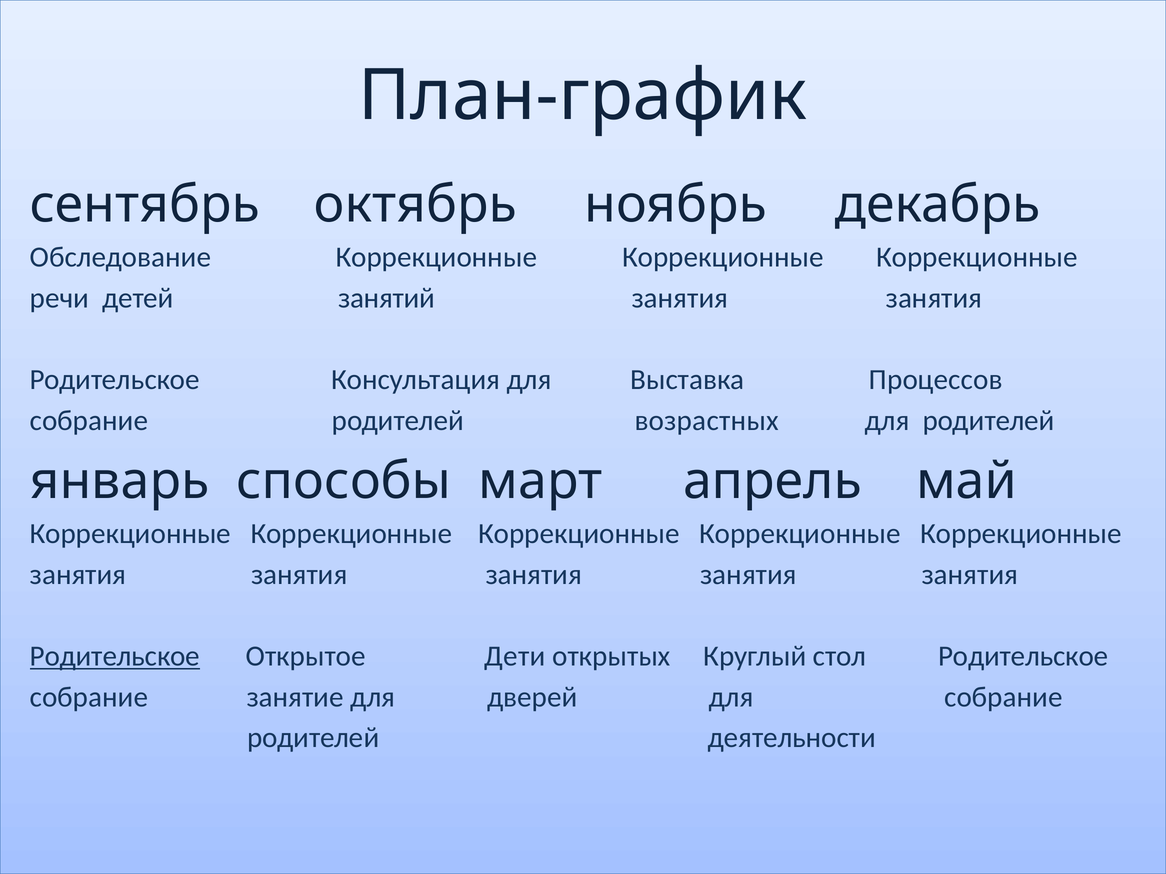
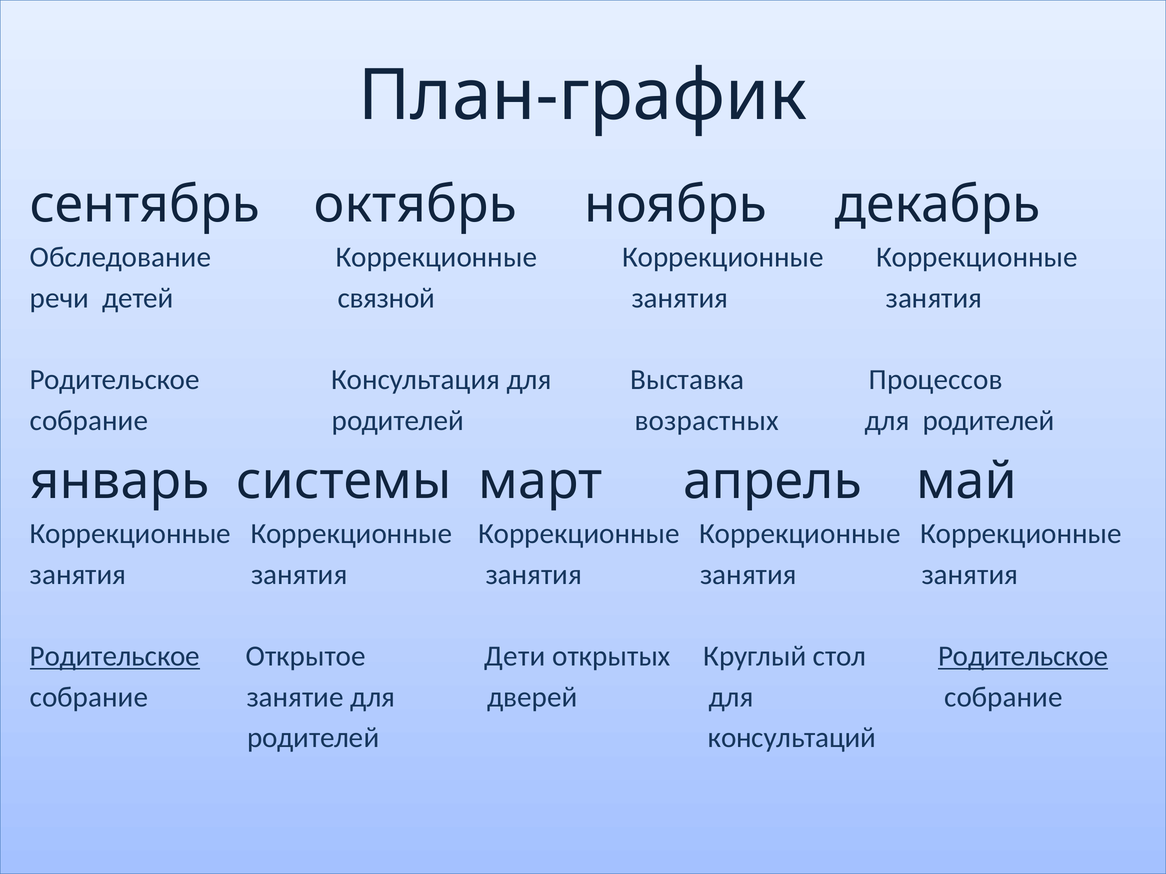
занятий: занятий -> связной
способы: способы -> системы
Родительское at (1023, 657) underline: none -> present
деятельности: деятельности -> консультаций
